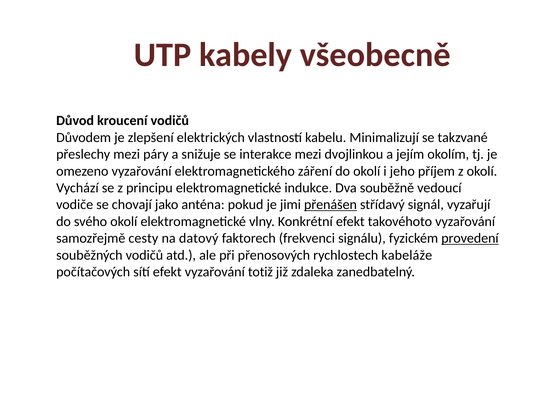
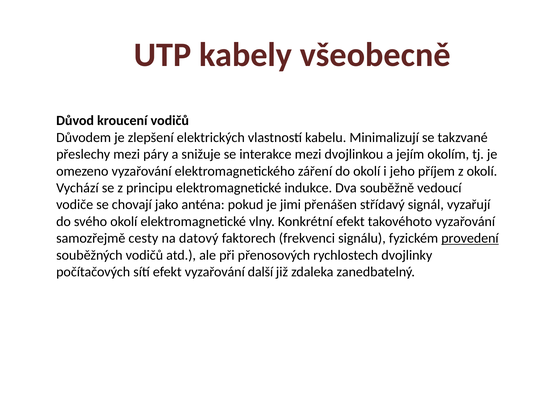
přenášen underline: present -> none
kabeláže: kabeláže -> dvojlinky
totiž: totiž -> další
